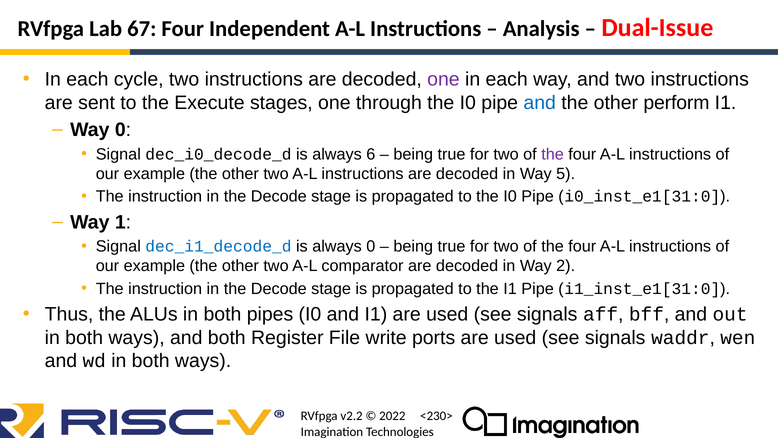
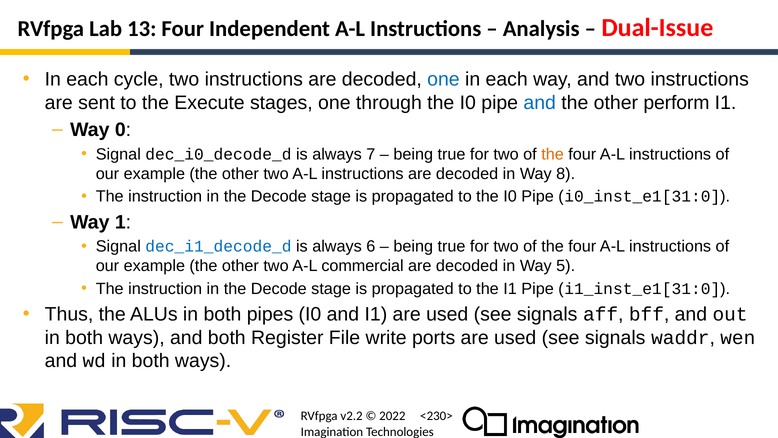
67: 67 -> 13
one at (443, 79) colour: purple -> blue
6: 6 -> 7
the at (553, 154) colour: purple -> orange
5: 5 -> 8
always 0: 0 -> 6
comparator: comparator -> commercial
2: 2 -> 5
